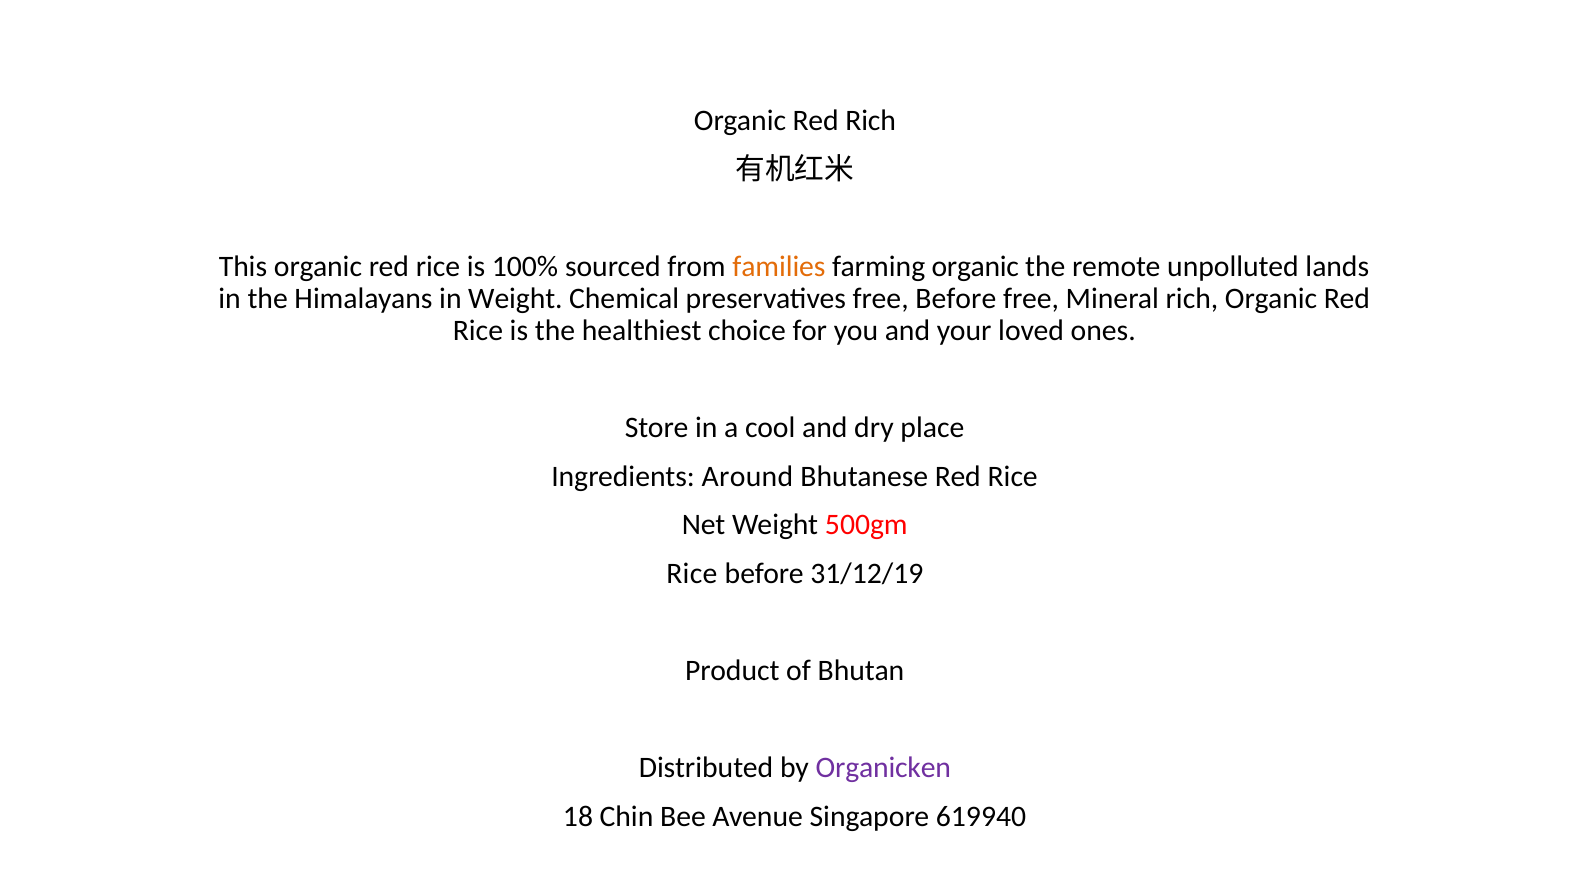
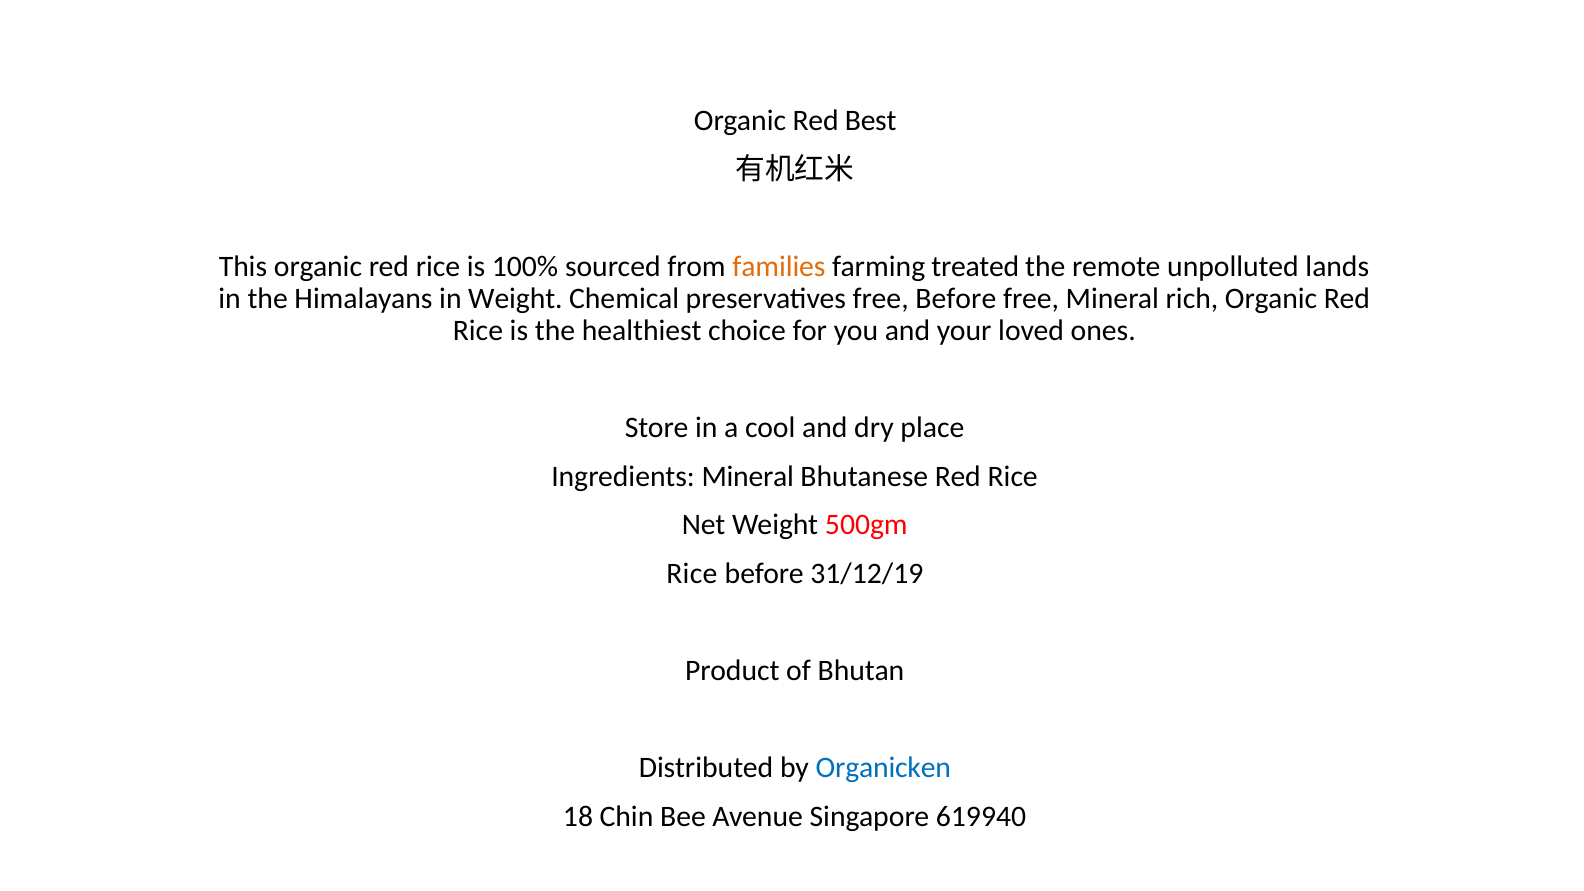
Red Rich: Rich -> Best
farming organic: organic -> treated
Ingredients Around: Around -> Mineral
Organicken colour: purple -> blue
